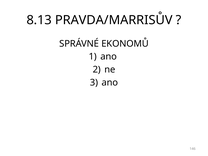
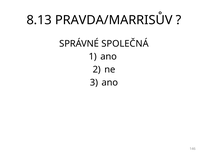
EKONOMŮ: EKONOMŮ -> SPOLEČNÁ
